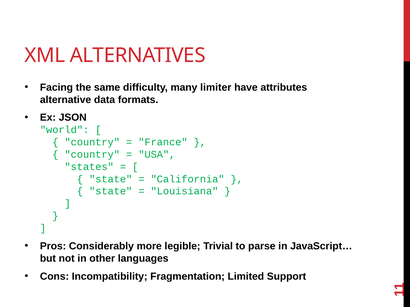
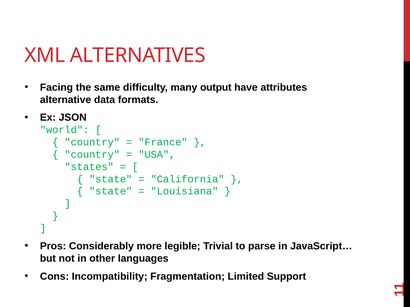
limiter: limiter -> output
